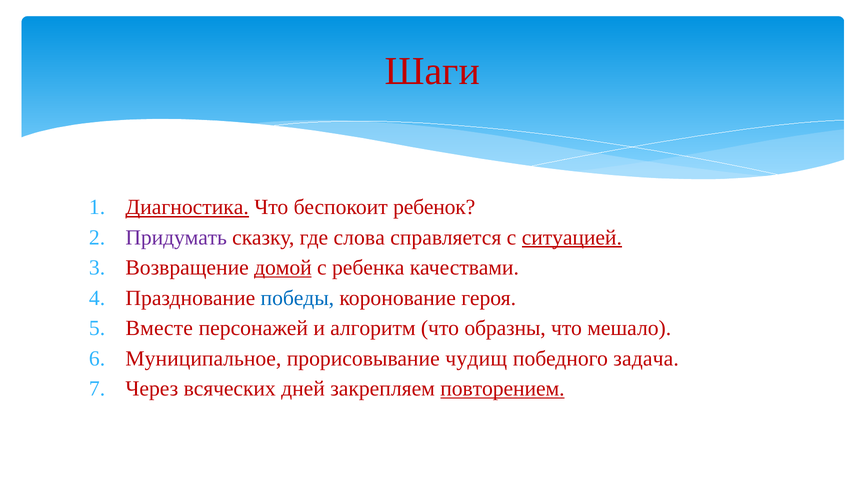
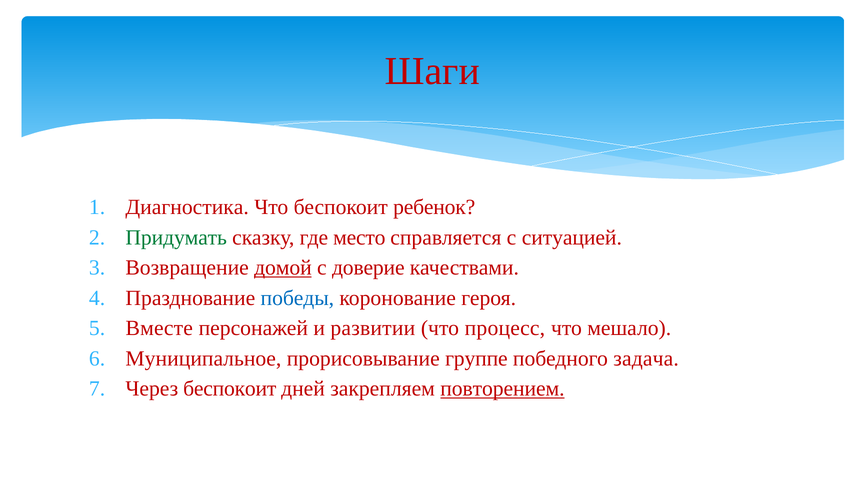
Диагностика underline: present -> none
Придумать colour: purple -> green
слова: слова -> место
ситуацией underline: present -> none
ребенка: ребенка -> доверие
алгоритм: алгоритм -> развитии
образны: образны -> процесс
чудищ: чудищ -> группе
Через всяческих: всяческих -> беспокоит
